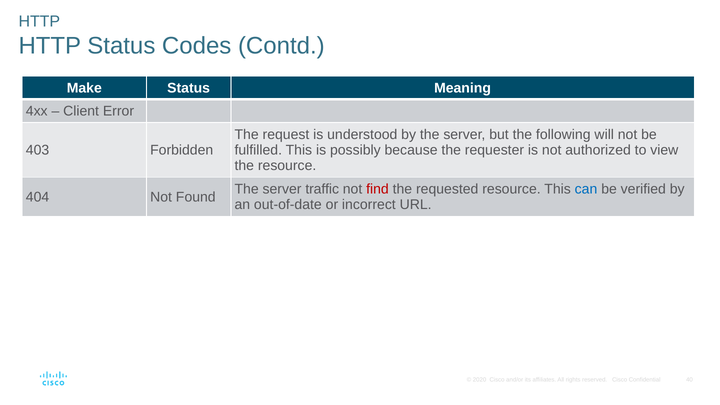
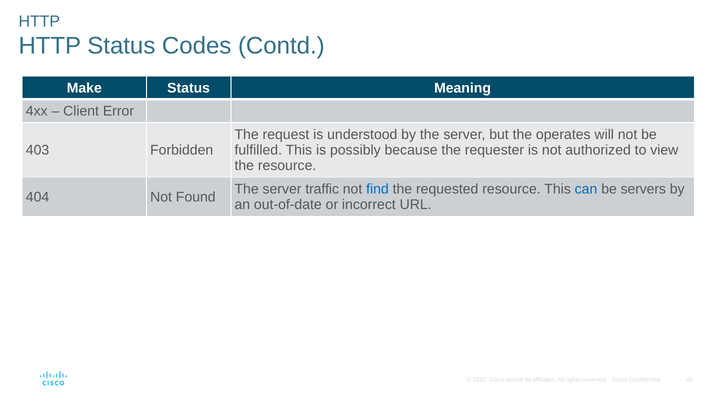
following: following -> operates
find colour: red -> blue
verified: verified -> servers
